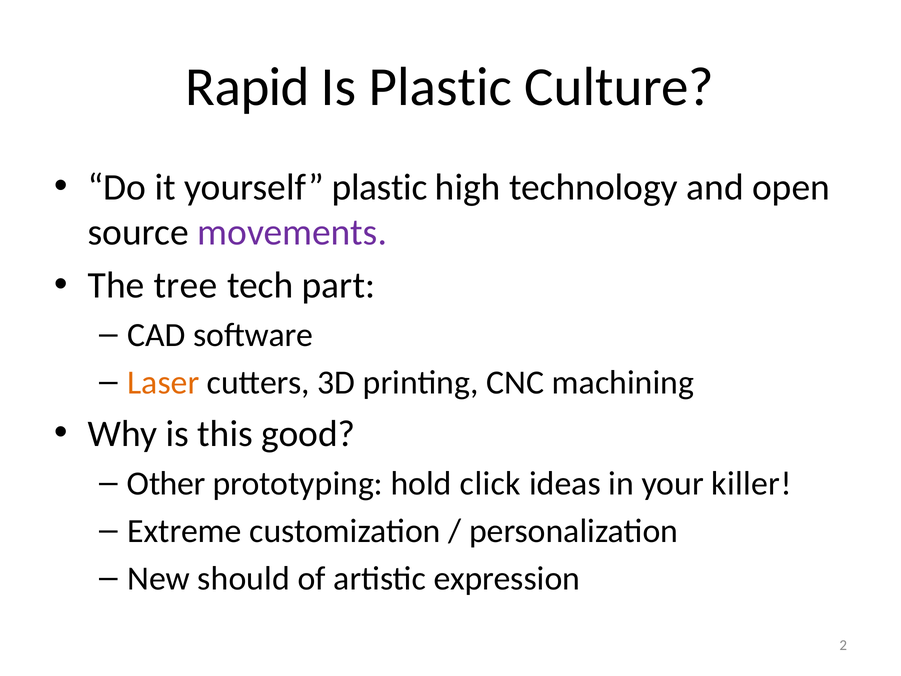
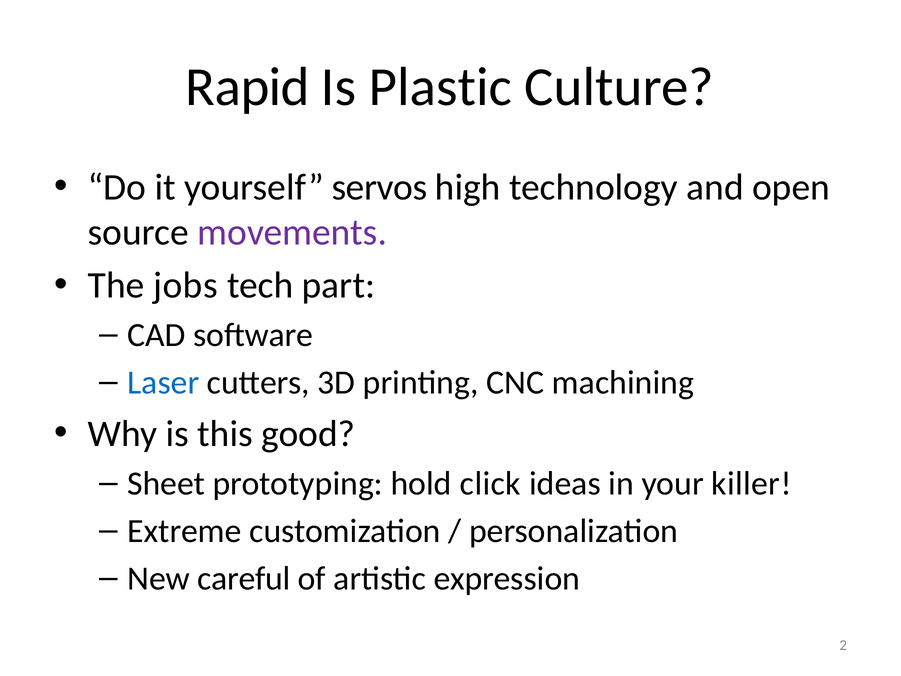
yourself plastic: plastic -> servos
tree: tree -> jobs
Laser colour: orange -> blue
Other: Other -> Sheet
should: should -> careful
